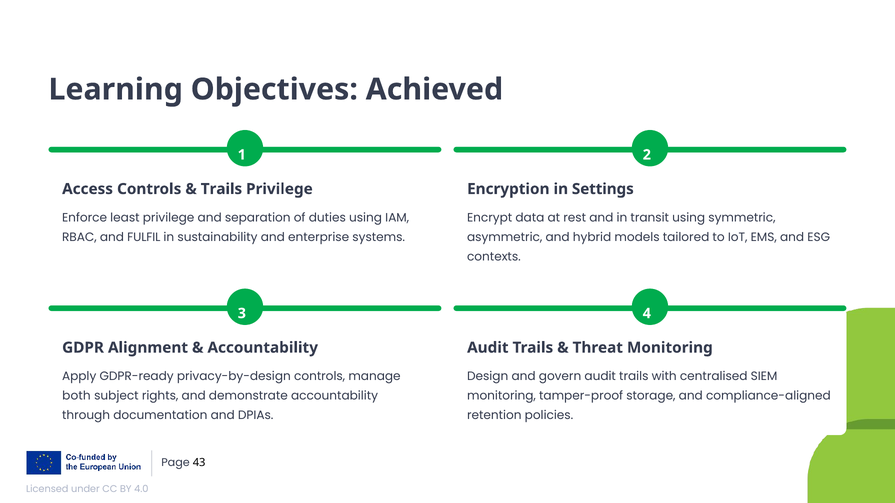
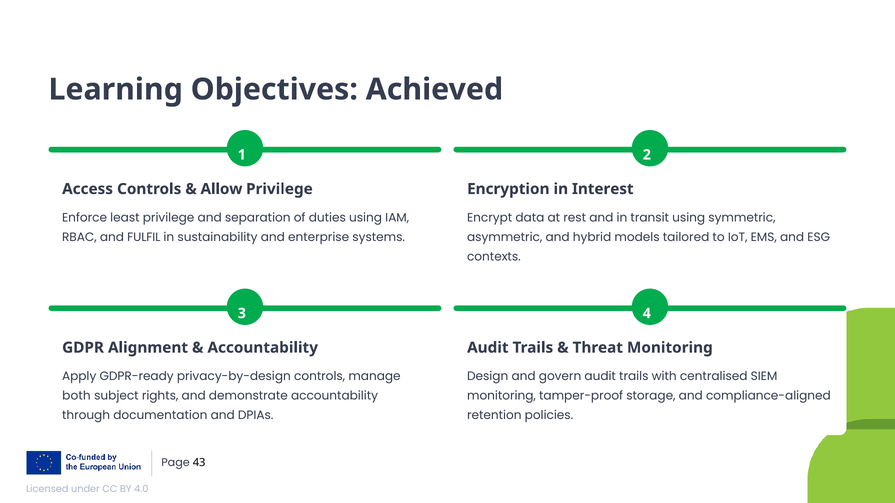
Trails at (221, 189): Trails -> Allow
Settings: Settings -> Interest
